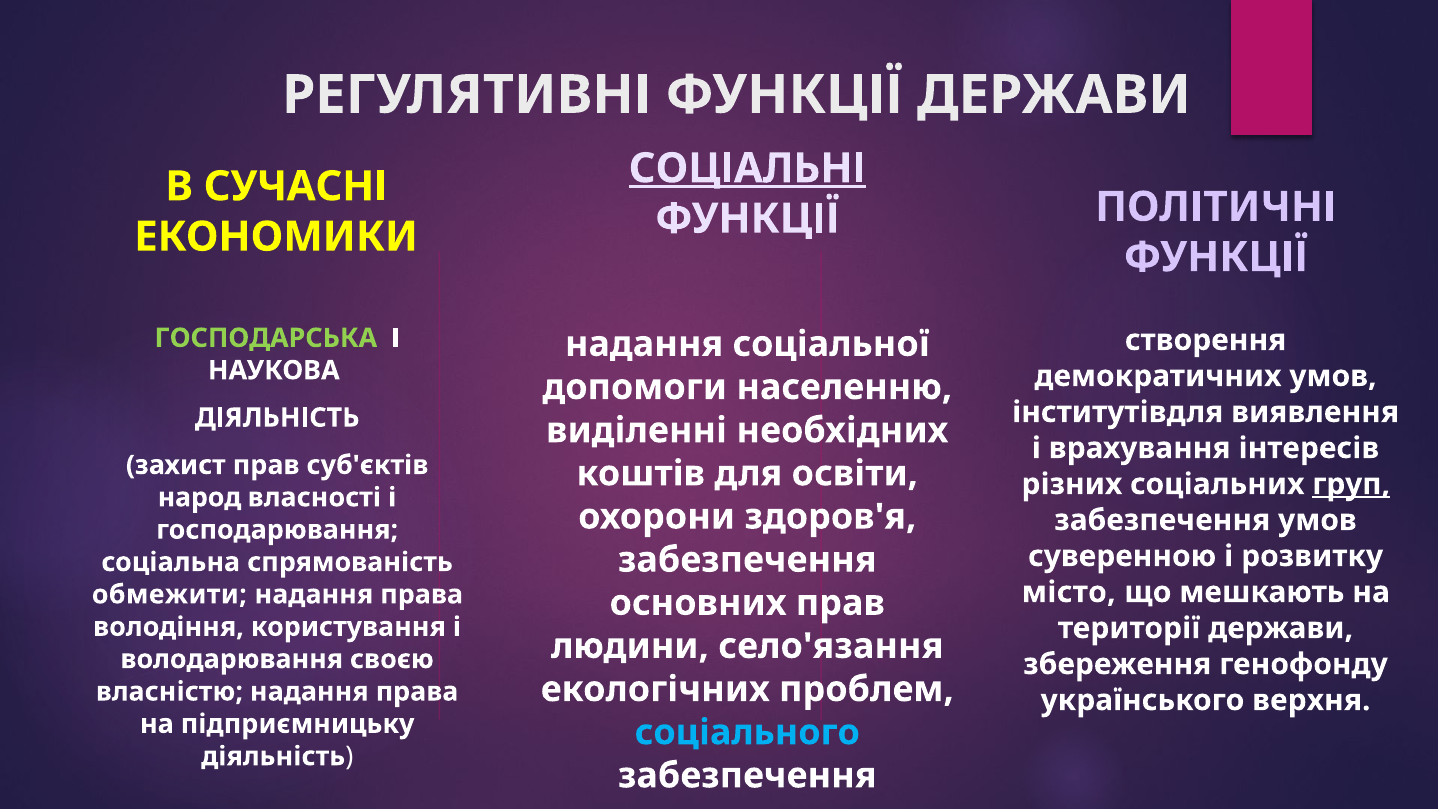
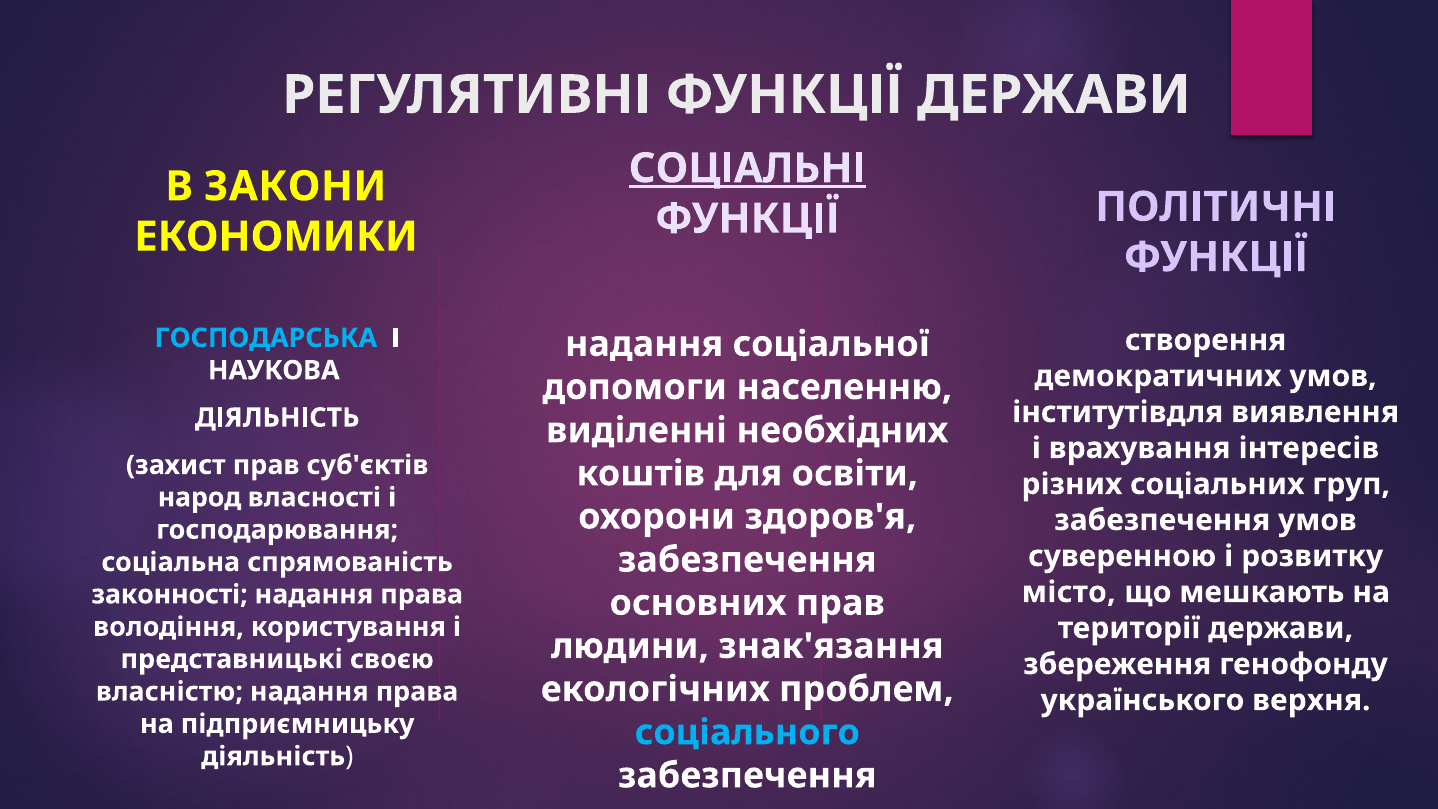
СУЧАСНІ: СУЧАСНІ -> ЗАКОНИ
ГОСПОДАРСЬКА colour: light green -> light blue
груп underline: present -> none
обмежити: обмежити -> законності
село'язання: село'язання -> знак'язання
володарювання: володарювання -> представницькі
